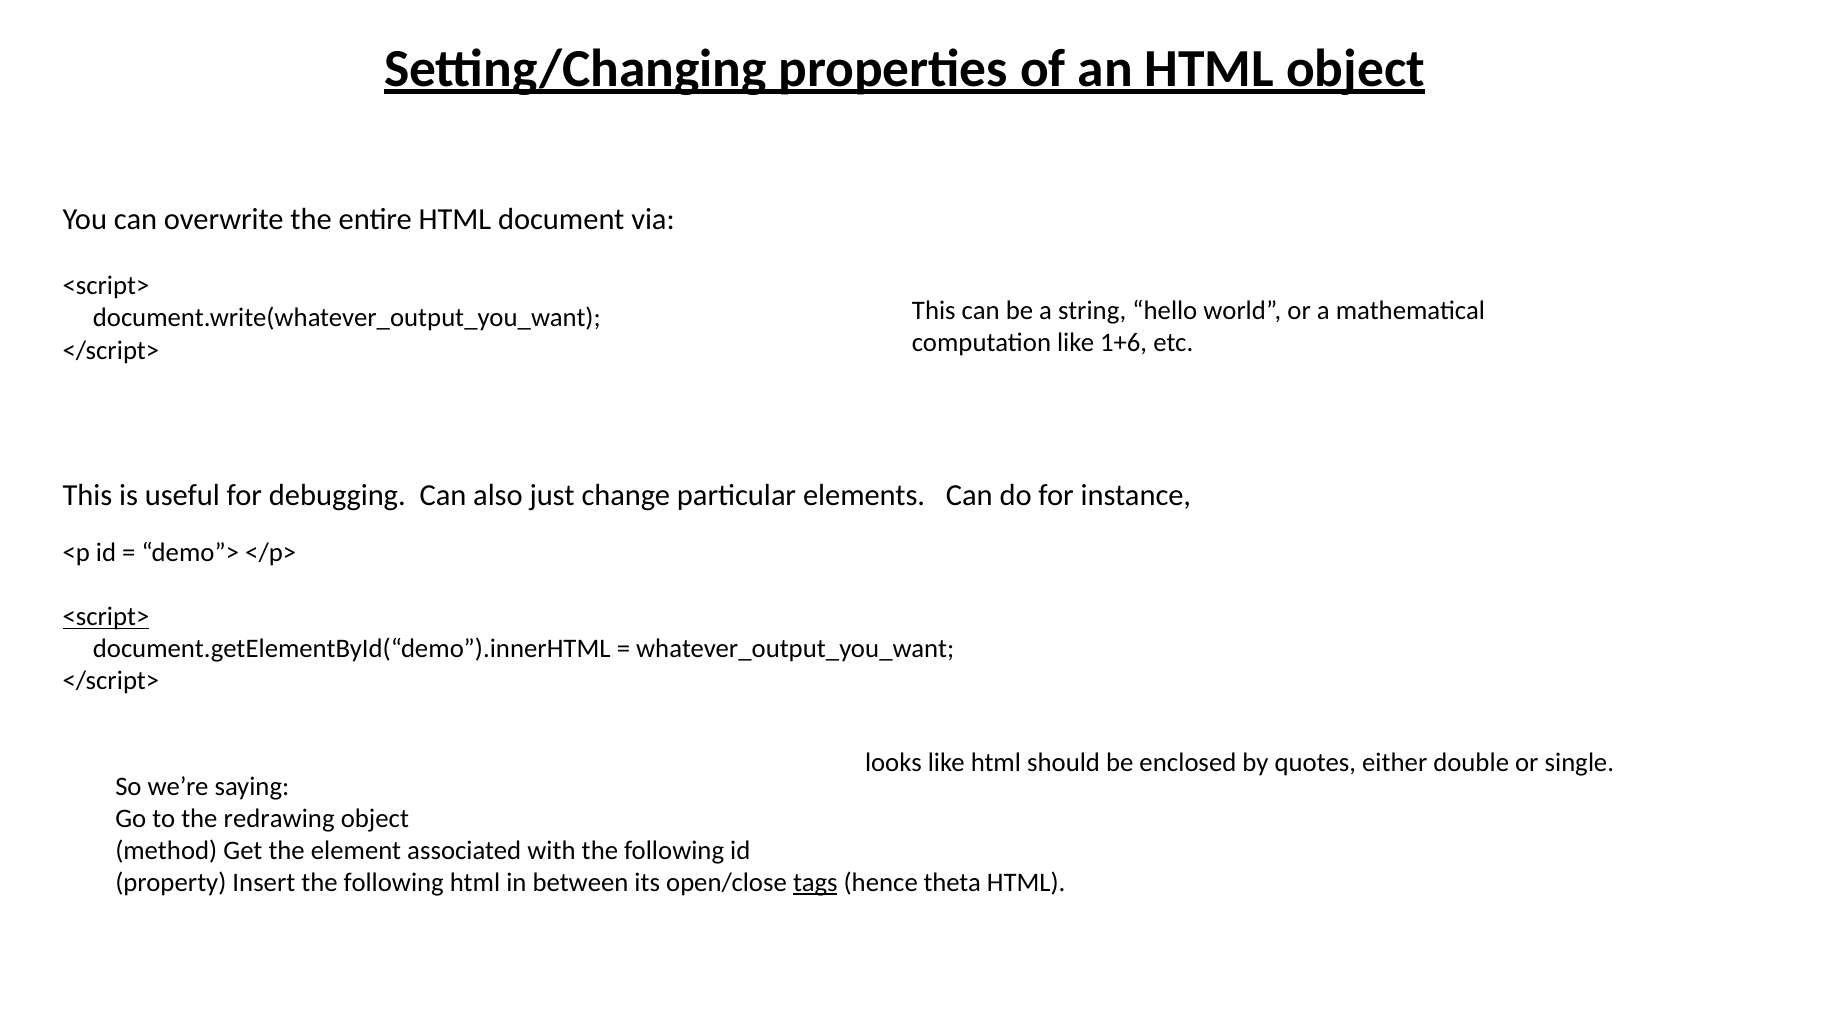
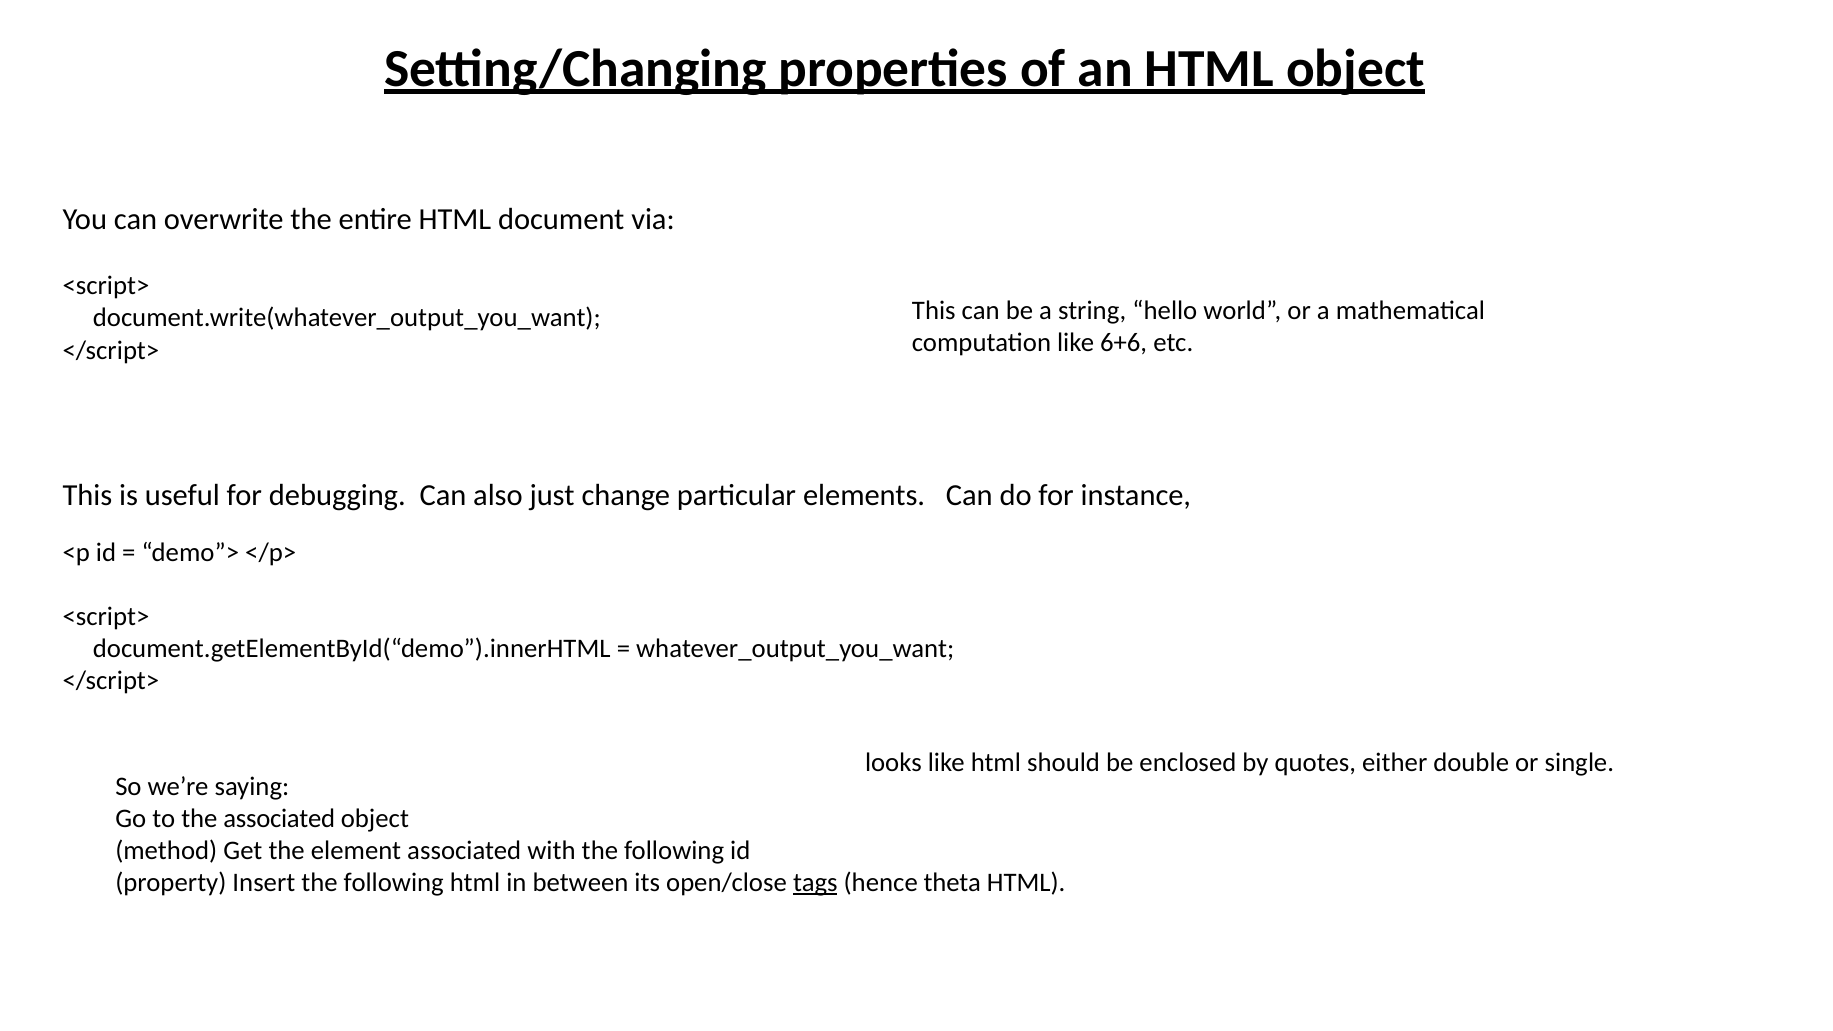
1+6: 1+6 -> 6+6
<script> at (106, 617) underline: present -> none
the redrawing: redrawing -> associated
